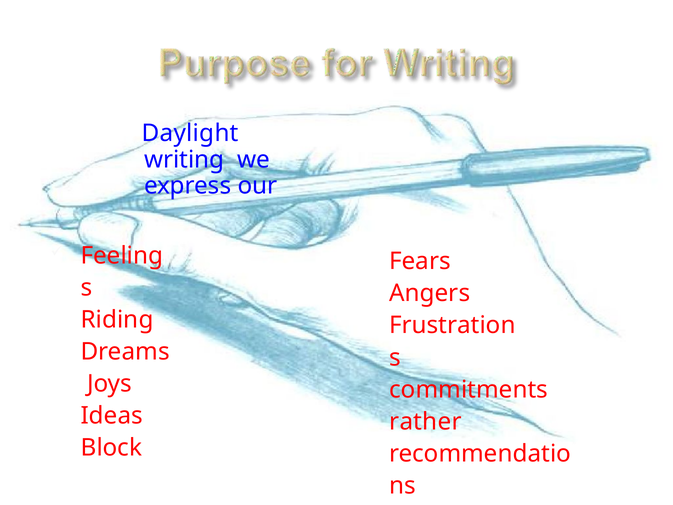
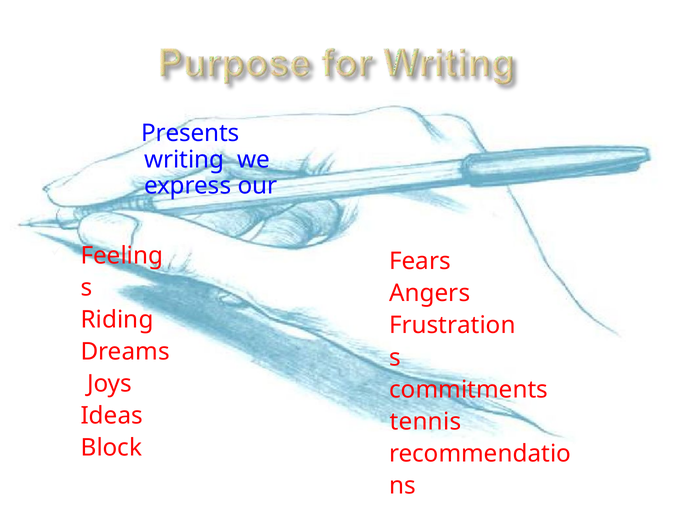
Daylight: Daylight -> Presents
rather: rather -> tennis
